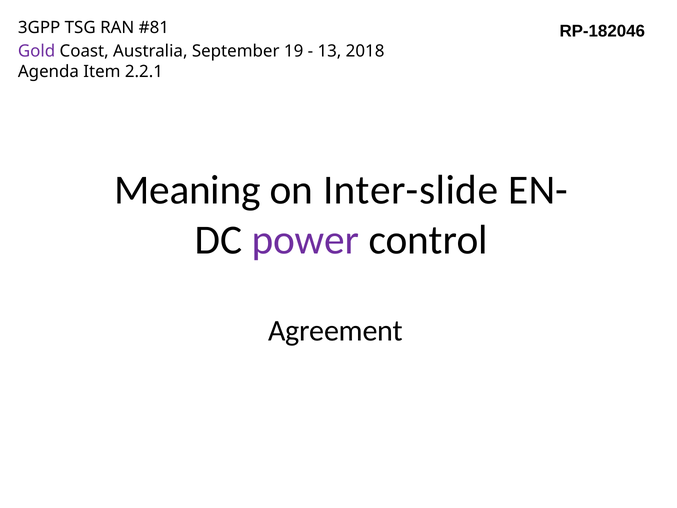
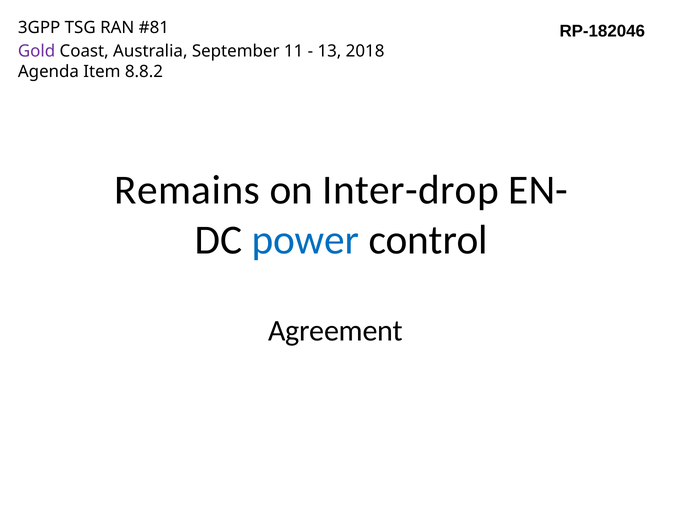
19: 19 -> 11
2.2.1: 2.2.1 -> 8.8.2
Meaning: Meaning -> Remains
Inter-slide: Inter-slide -> Inter-drop
power colour: purple -> blue
